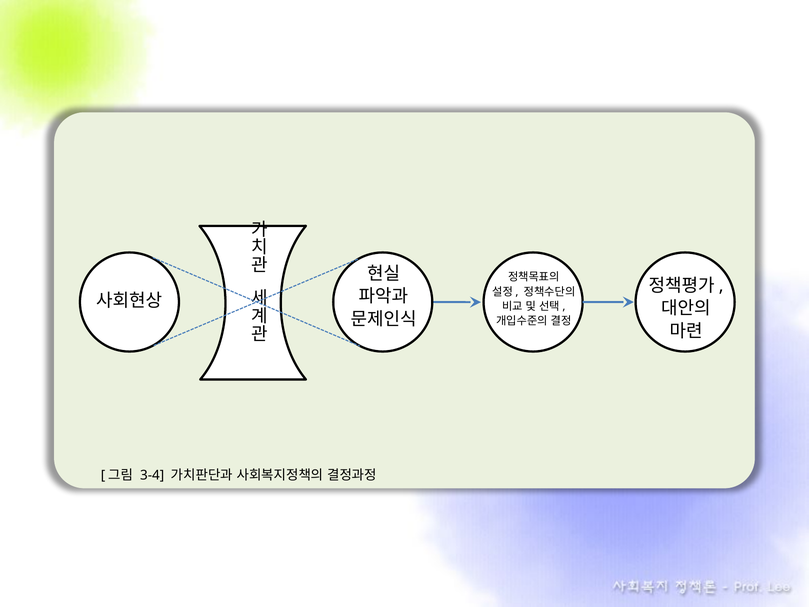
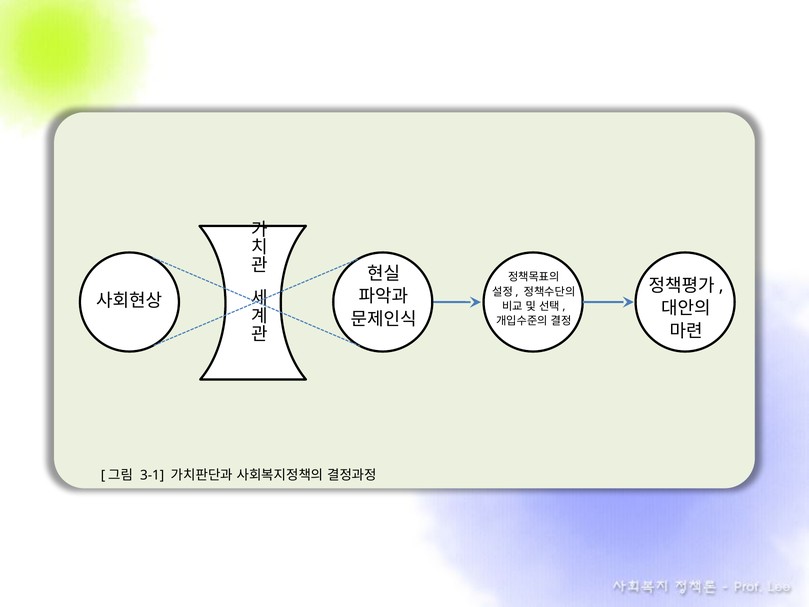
3-4: 3-4 -> 3-1
